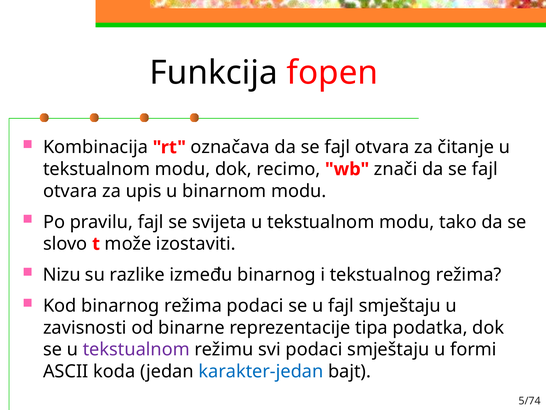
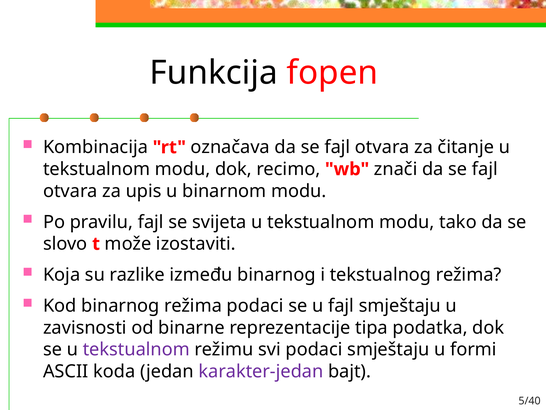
Nizu: Nizu -> Koja
karakter-jedan colour: blue -> purple
5/74: 5/74 -> 5/40
